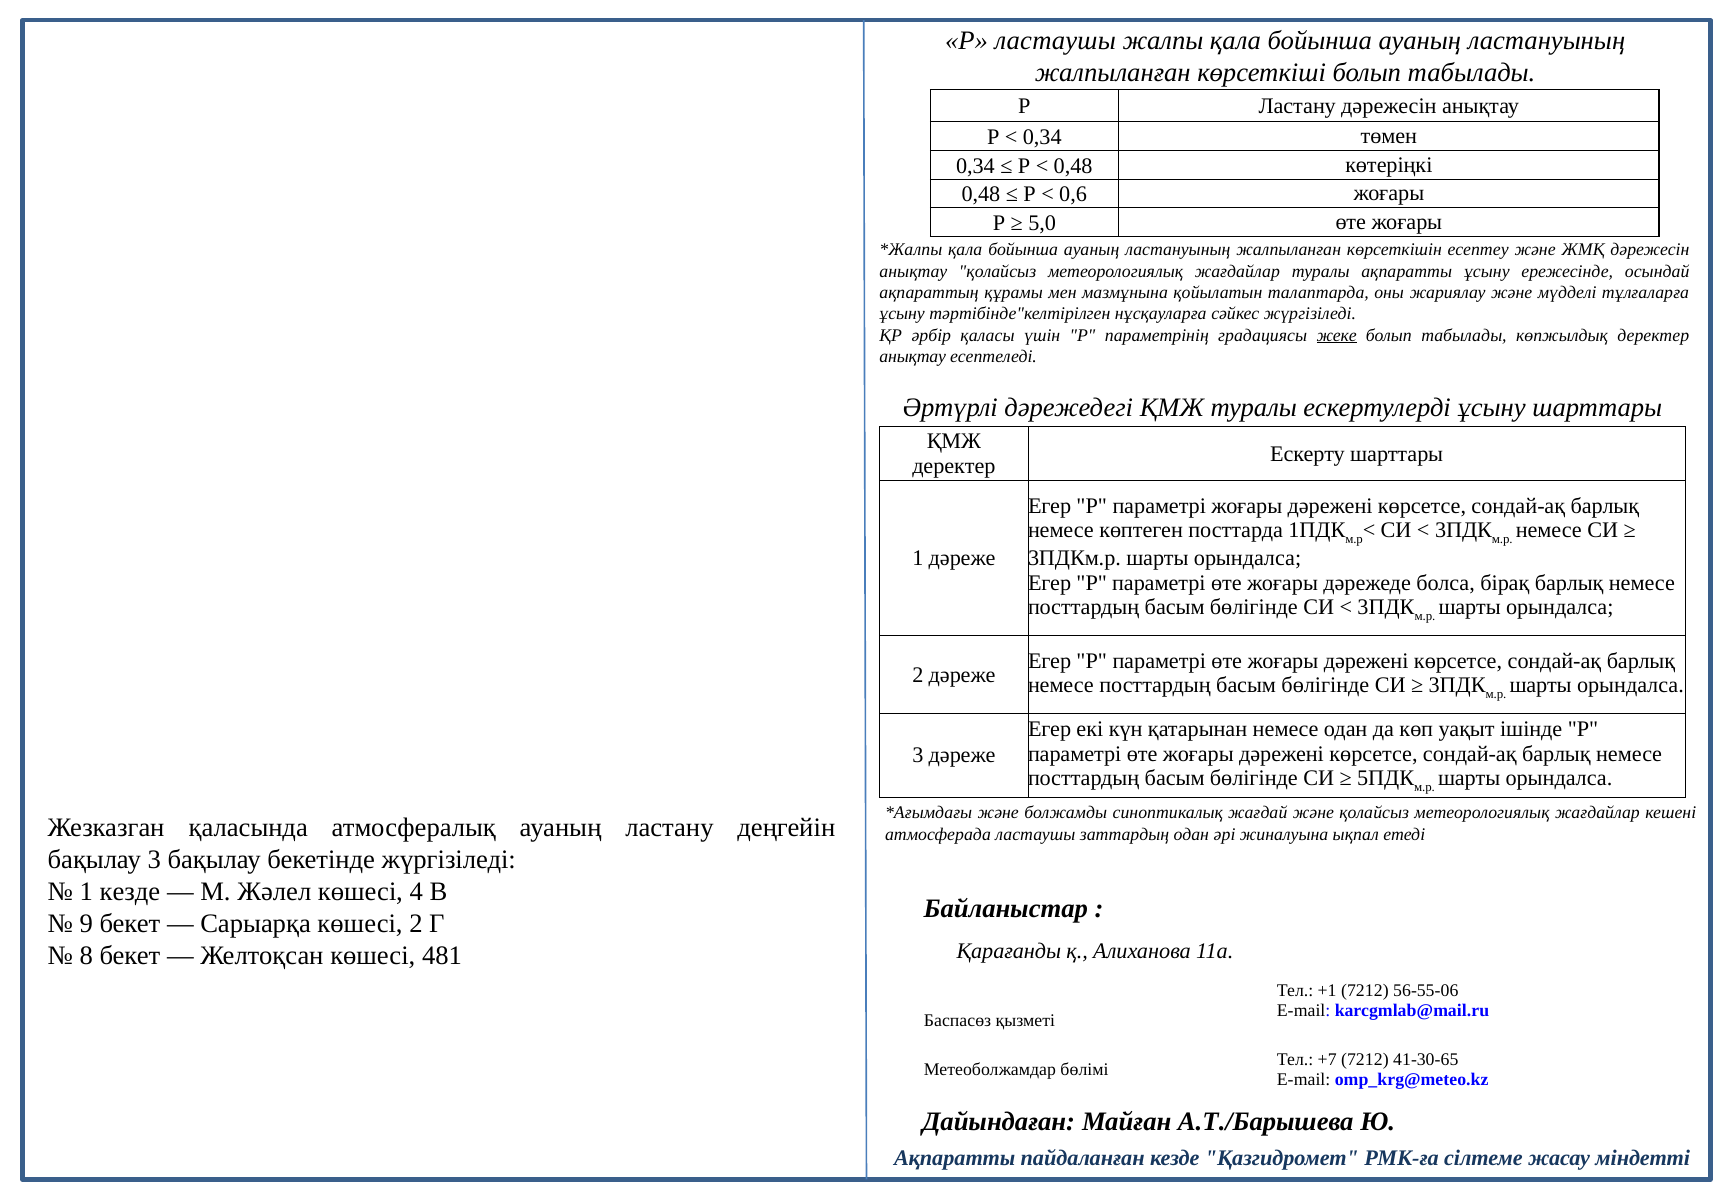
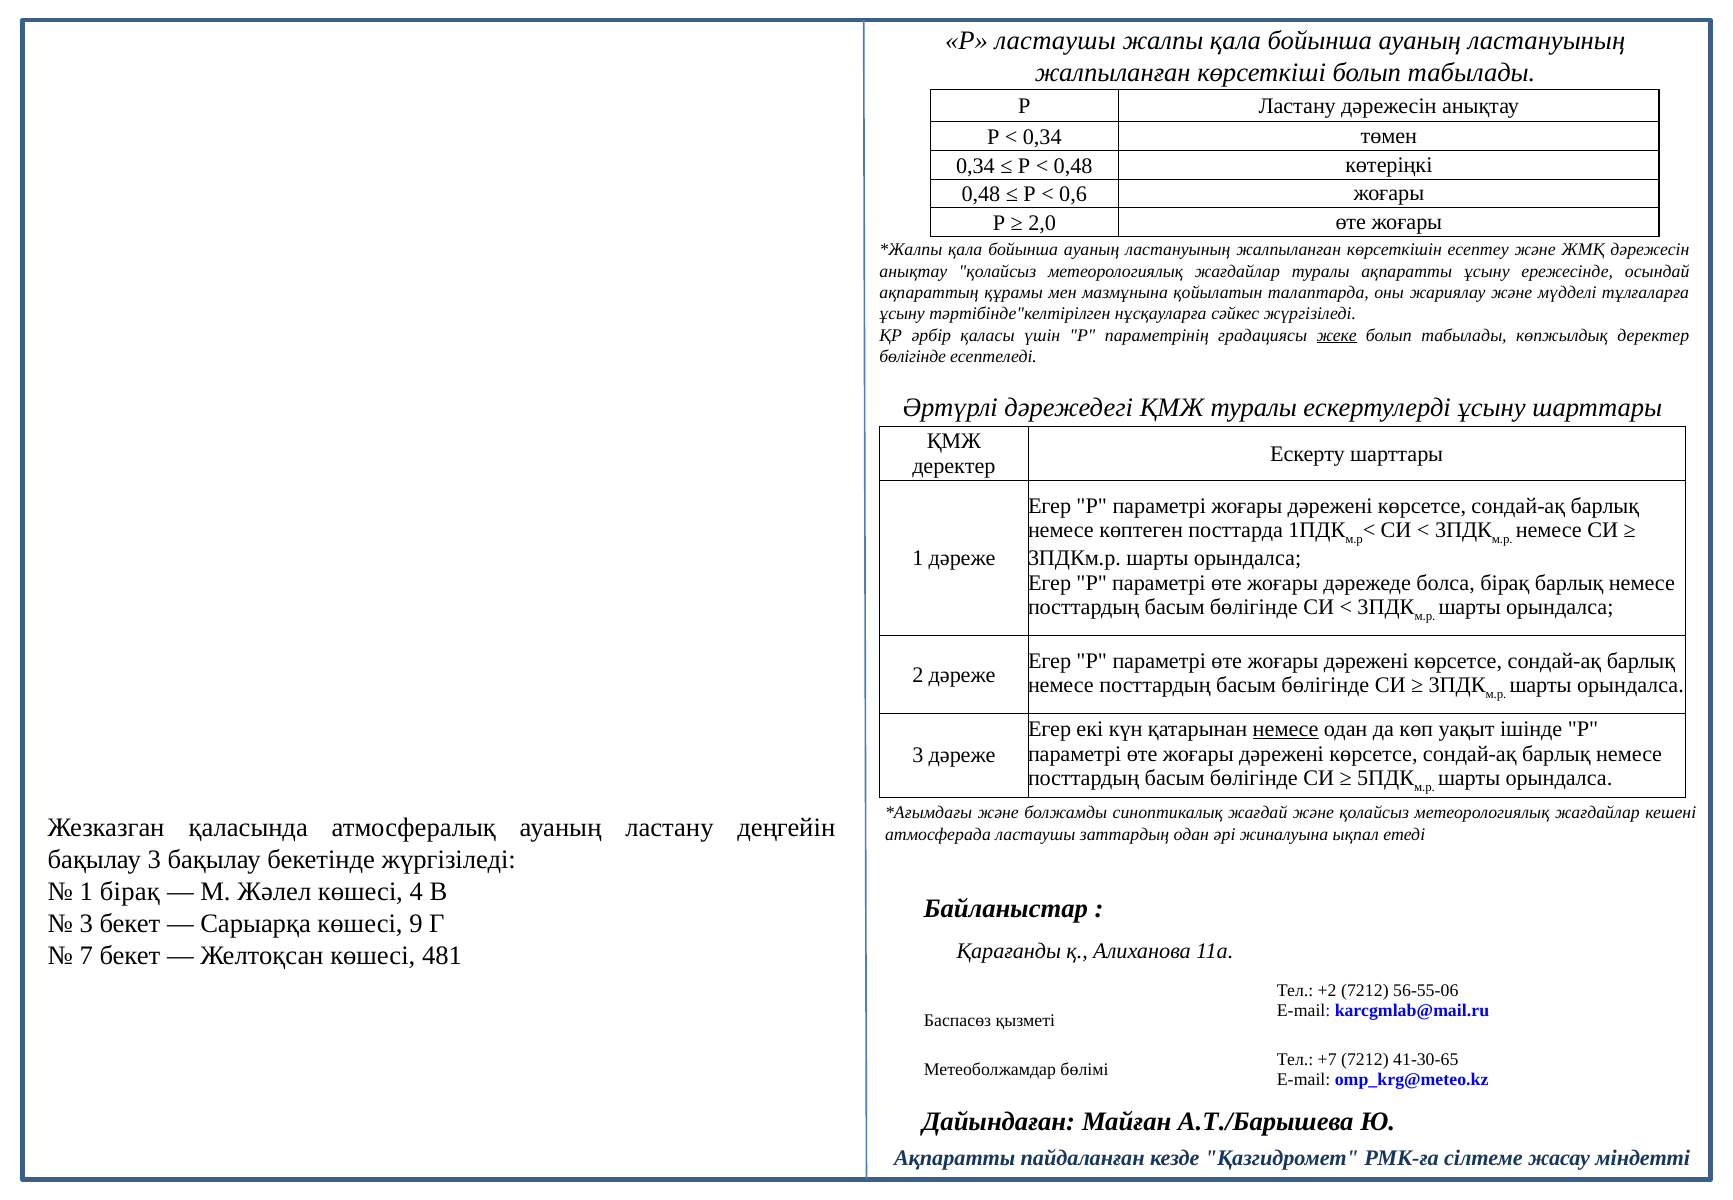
5,0: 5,0 -> 2,0
анықтау at (913, 357): анықтау -> бөлігінде
немесе at (1286, 729) underline: none -> present
1 кезде: кезде -> бірақ
9 at (86, 923): 9 -> 3
көшесі 2: 2 -> 9
8: 8 -> 7
+1: +1 -> +2
